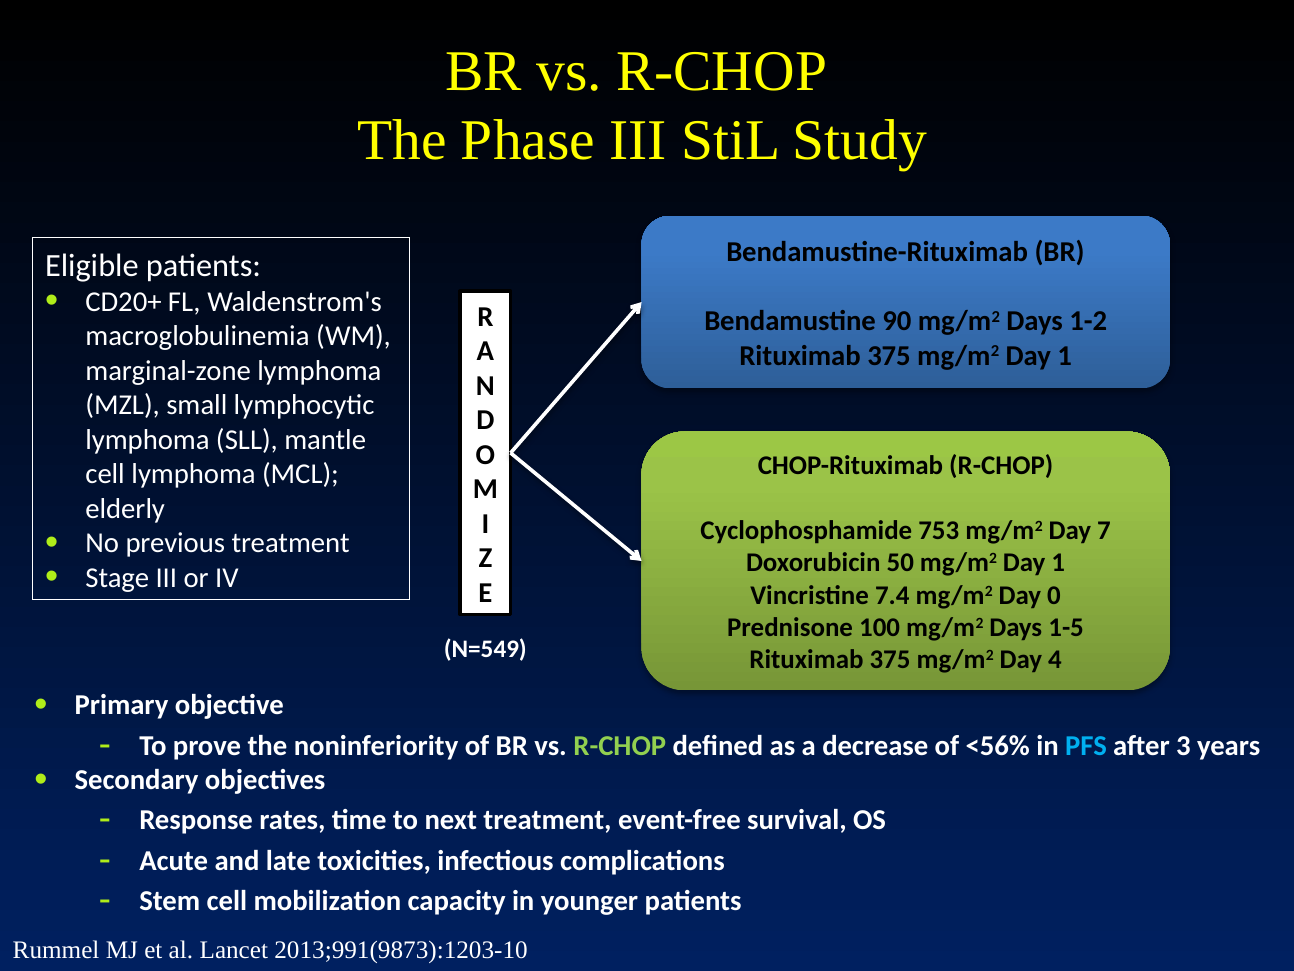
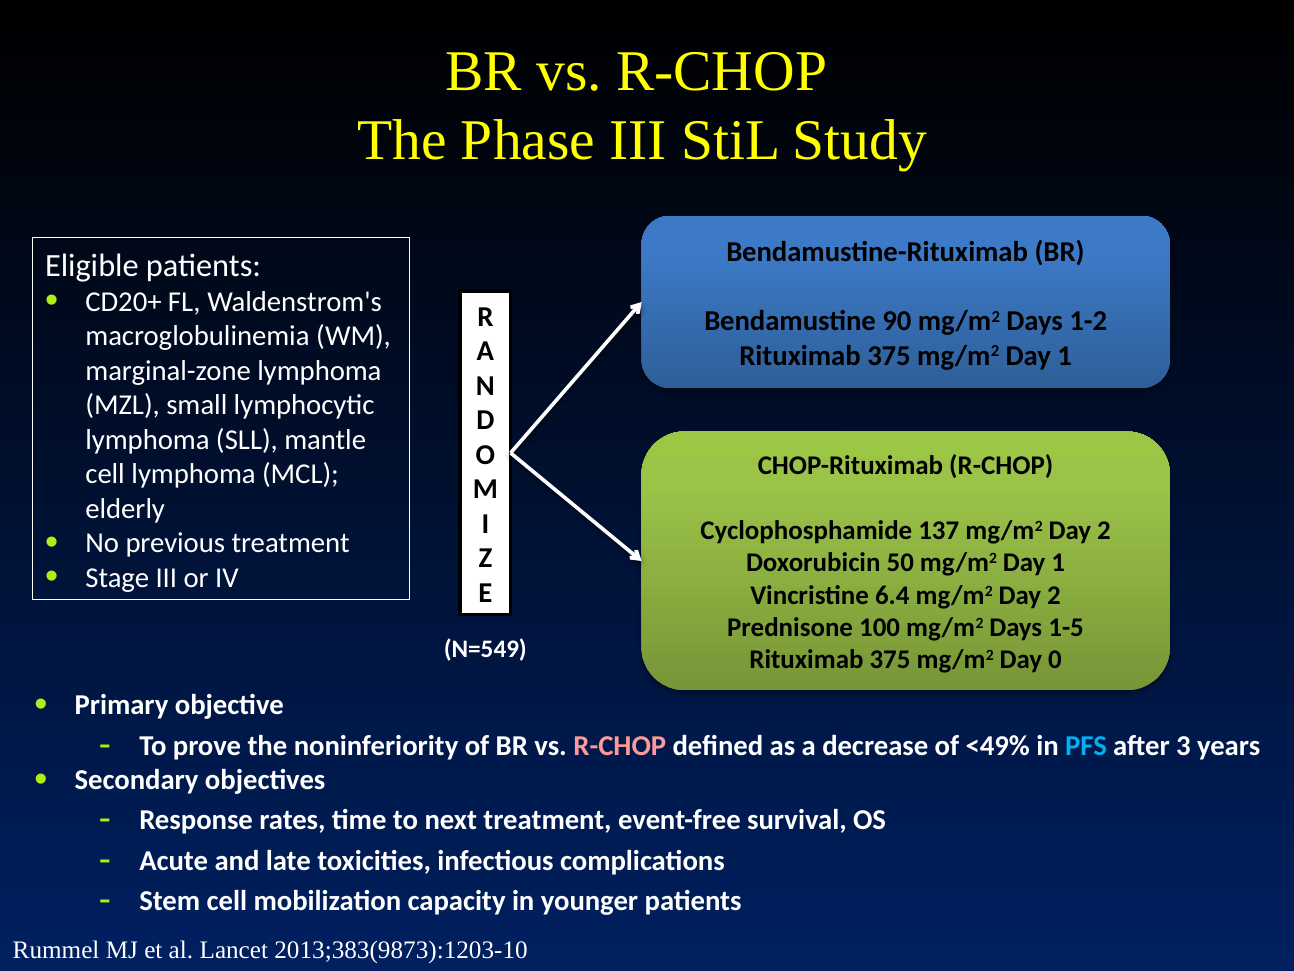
753: 753 -> 137
7 at (1104, 530): 7 -> 2
7.4: 7.4 -> 6.4
0 at (1054, 595): 0 -> 2
4: 4 -> 0
R-CHOP at (620, 745) colour: light green -> pink
<56%: <56% -> <49%
2013;991(9873):1203-10: 2013;991(9873):1203-10 -> 2013;383(9873):1203-10
